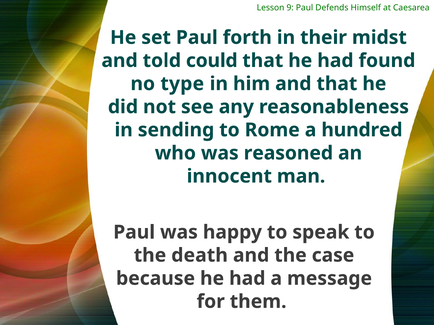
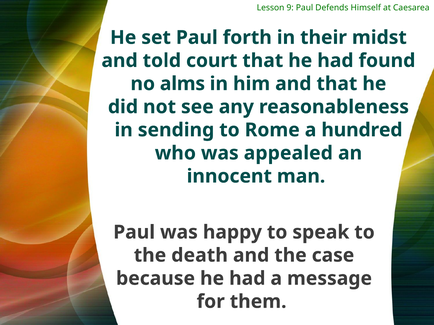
could: could -> court
type: type -> alms
reasoned: reasoned -> appealed
